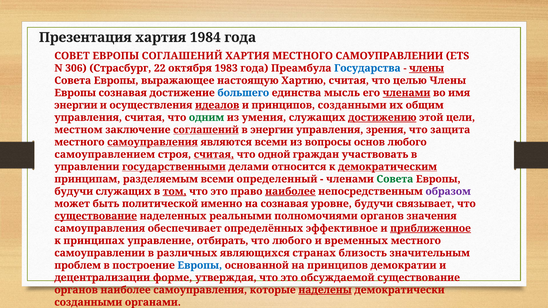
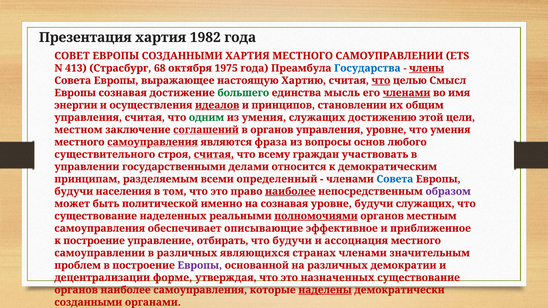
1984: 1984 -> 1982
ЕВРОПЫ СОГЛАШЕНИЙ: СОГЛАШЕНИЙ -> СОЗДАННЫМИ
306: 306 -> 413
22: 22 -> 68
1983: 1983 -> 1975
что at (381, 81) underline: none -> present
целью Члены: Члены -> Смысл
большего colour: blue -> green
принципов созданными: созданными -> становлении
достижению underline: present -> none
в энергии: энергии -> органов
управления зрения: зрения -> уровне
что защита: защита -> умения
являются всеми: всеми -> фраза
самоуправлением: самоуправлением -> существительного
одной: одной -> всему
государственными underline: present -> none
демократическим underline: present -> none
Совета at (395, 179) colour: green -> blue
будучи служащих: служащих -> населения
том underline: present -> none
будучи связывает: связывает -> служащих
существование at (96, 216) underline: present -> none
полномочиями underline: none -> present
значения: значения -> местным
определённых: определённых -> описывающие
приближенное underline: present -> none
к принципах: принципах -> построение
что любого: любого -> будучи
временных: временных -> ассоциация
странах близость: близость -> членами
Европы at (200, 266) colour: blue -> purple
на принципов: принципов -> различных
обсуждаемой: обсуждаемой -> назначенных
